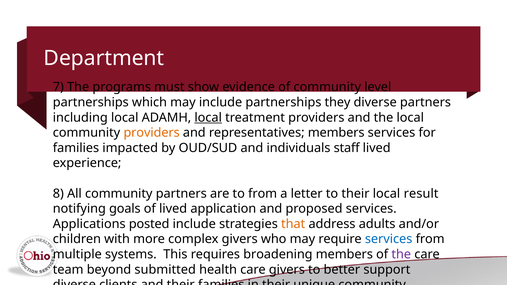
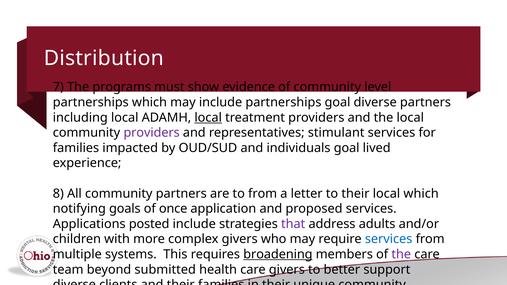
Department: Department -> Distribution
partnerships they: they -> goal
providers at (152, 133) colour: orange -> purple
representatives members: members -> stimulant
individuals staff: staff -> goal
local result: result -> which
of lived: lived -> once
that colour: orange -> purple
broadening underline: none -> present
